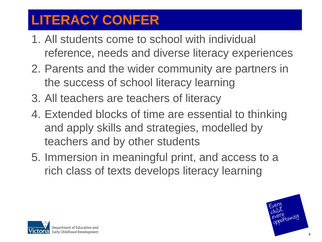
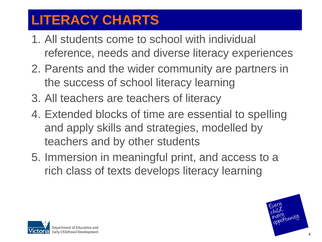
CONFER: CONFER -> CHARTS
thinking: thinking -> spelling
